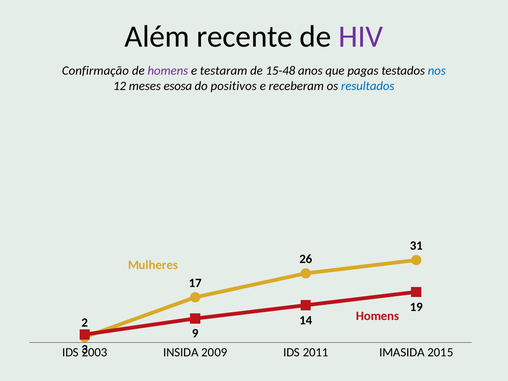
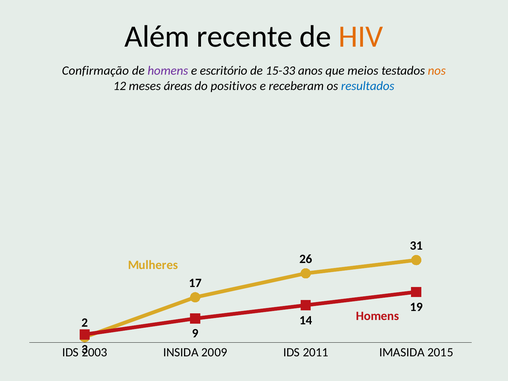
HIV colour: purple -> orange
testaram: testaram -> escritório
15-48: 15-48 -> 15-33
pagas: pagas -> meios
nos colour: blue -> orange
esosa: esosa -> áreas
